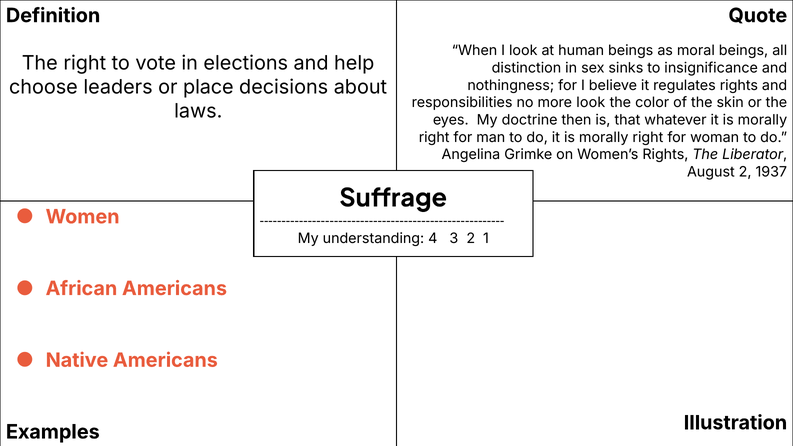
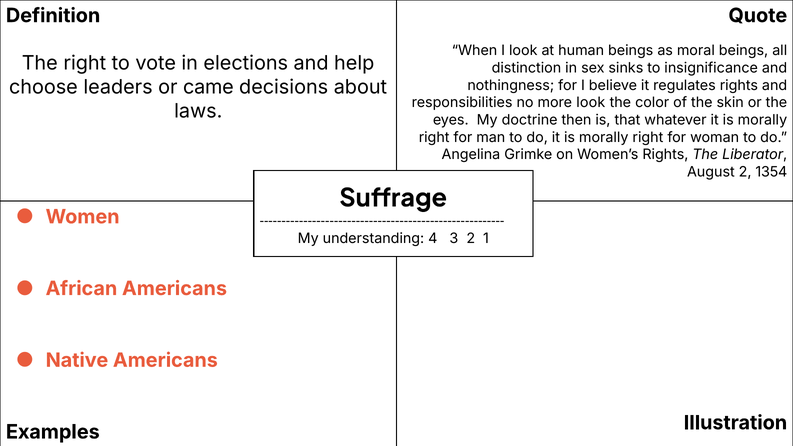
place: place -> came
1937: 1937 -> 1354
